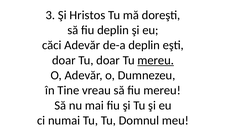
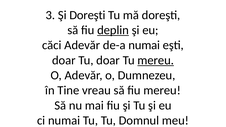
Şi Hristos: Hristos -> Doreşti
deplin at (113, 30) underline: none -> present
de-a deplin: deplin -> numai
